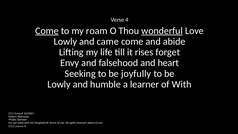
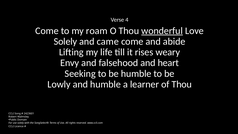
Come at (47, 31) underline: present -> none
Lowly at (65, 41): Lowly -> Solely
forget: forget -> weary
be joyfully: joyfully -> humble
of With: With -> Thou
